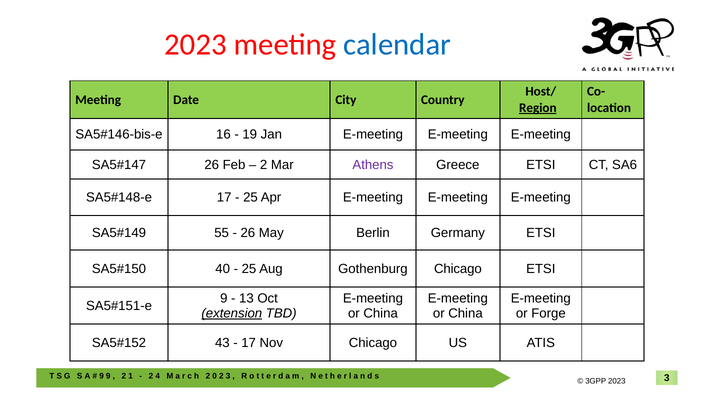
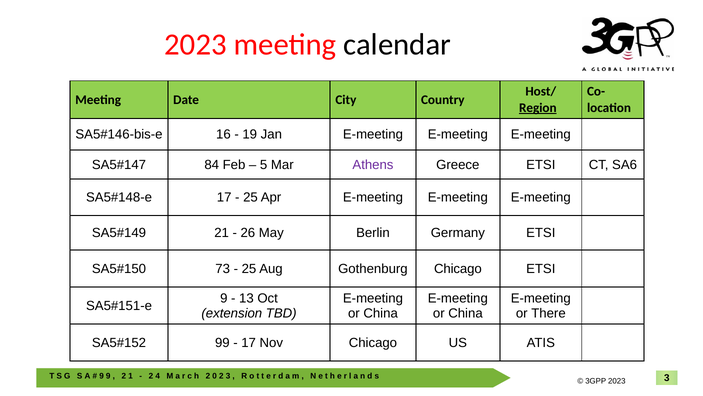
calendar colour: blue -> black
26 at (212, 165): 26 -> 84
2 at (264, 165): 2 -> 5
55: 55 -> 21
40: 40 -> 73
extension underline: present -> none
Forge: Forge -> There
43: 43 -> 99
